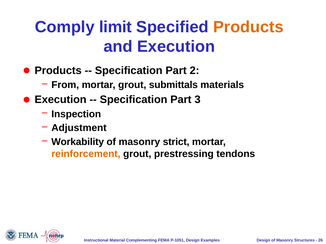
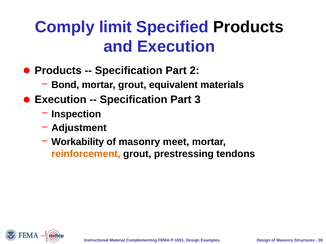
Products at (248, 27) colour: orange -> black
From: From -> Bond
submittals: submittals -> equivalent
strict: strict -> meet
